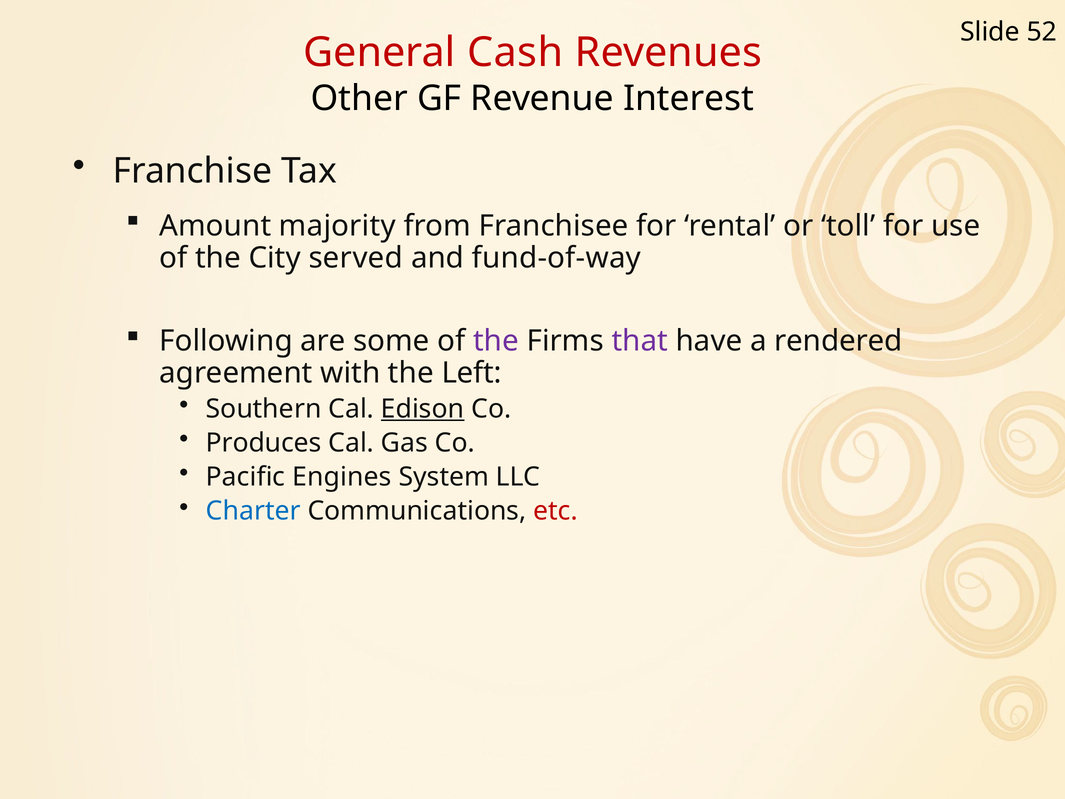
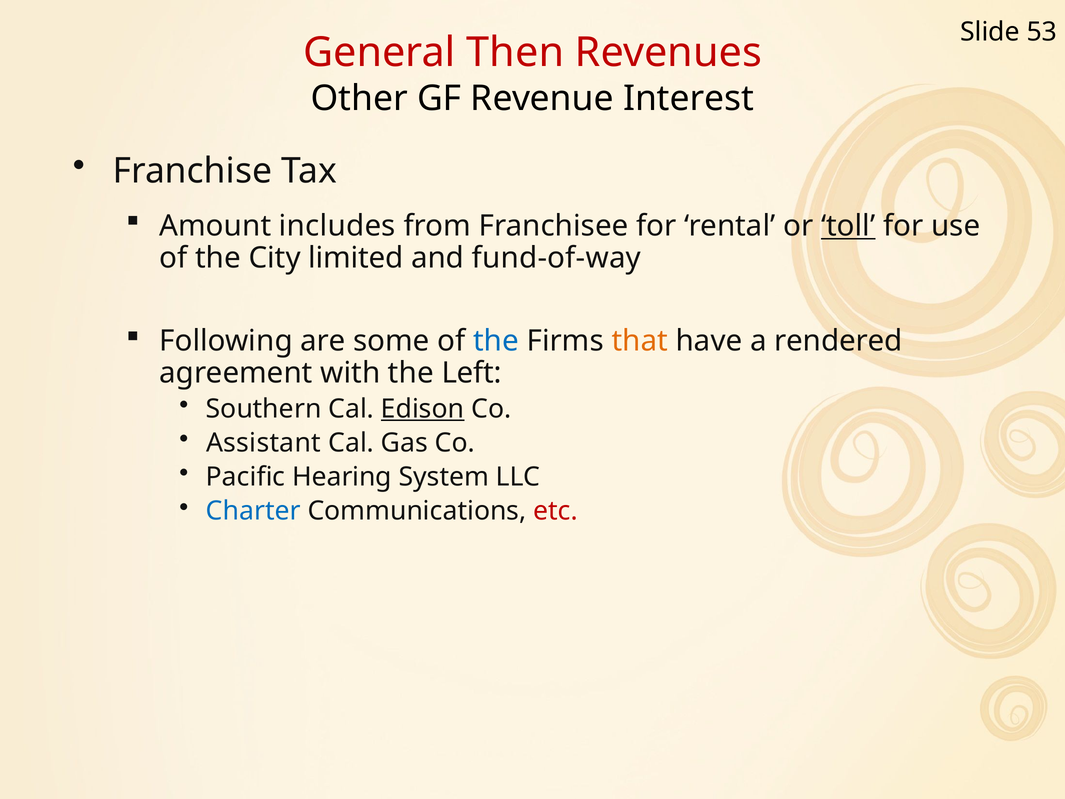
52: 52 -> 53
Cash: Cash -> Then
majority: majority -> includes
toll underline: none -> present
served: served -> limited
the at (496, 341) colour: purple -> blue
that colour: purple -> orange
Produces: Produces -> Assistant
Engines: Engines -> Hearing
